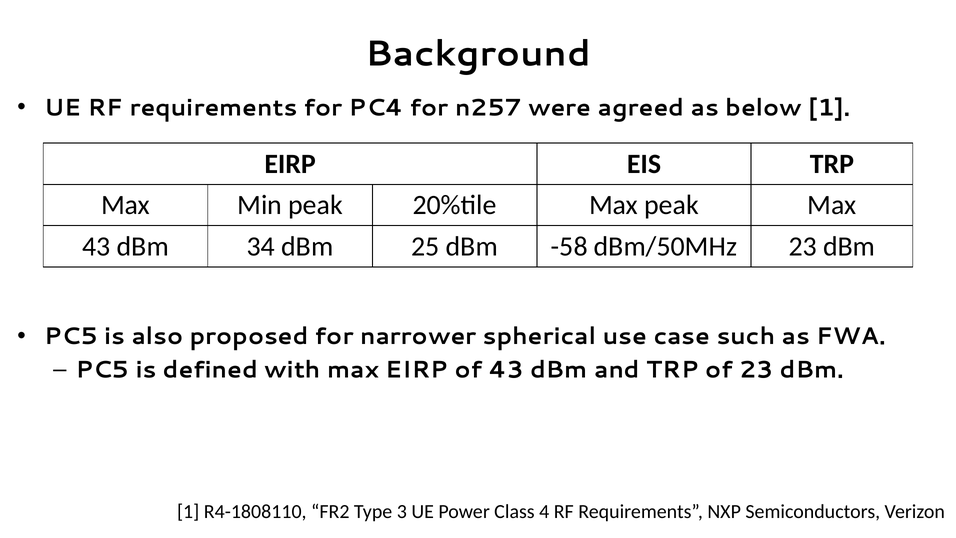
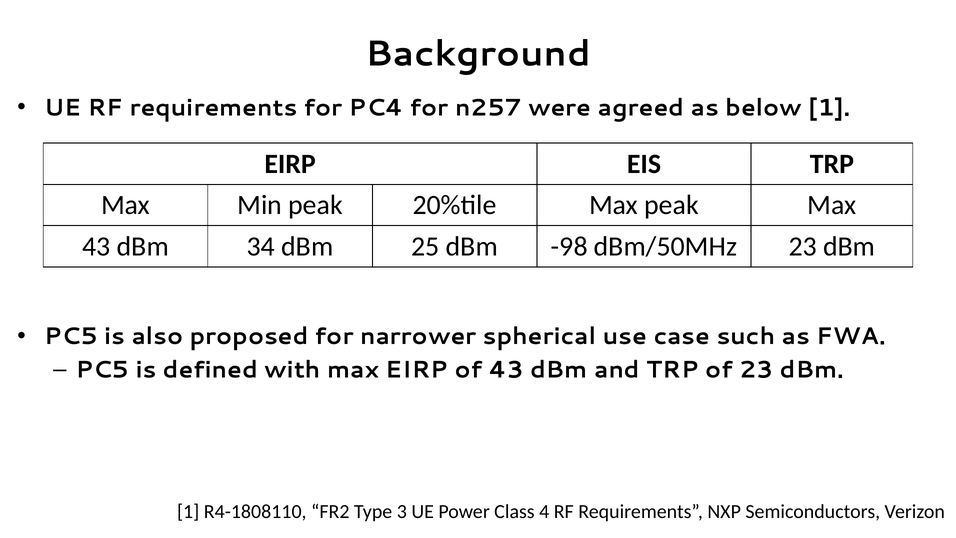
-58: -58 -> -98
